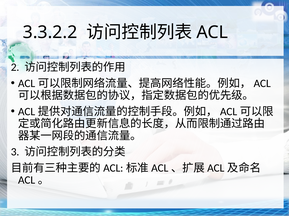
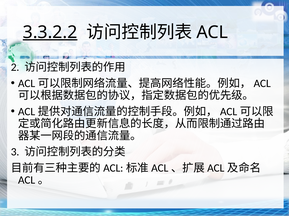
3.3.2.2 underline: none -> present
